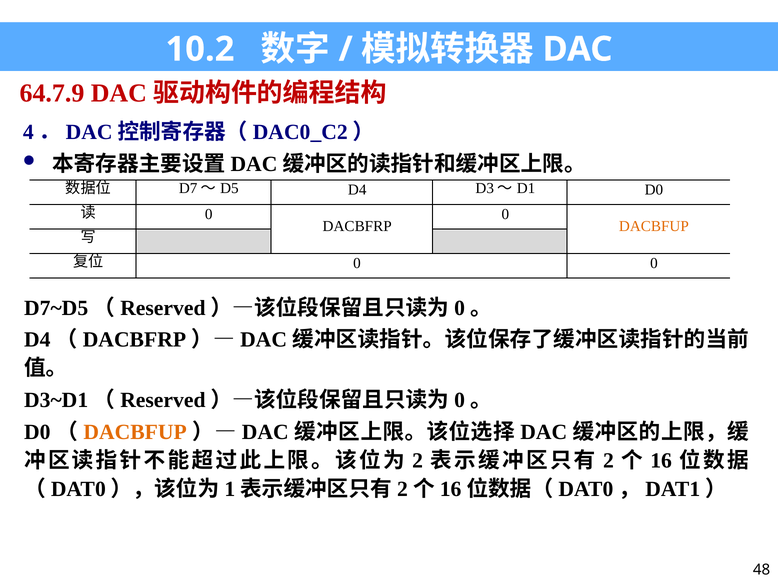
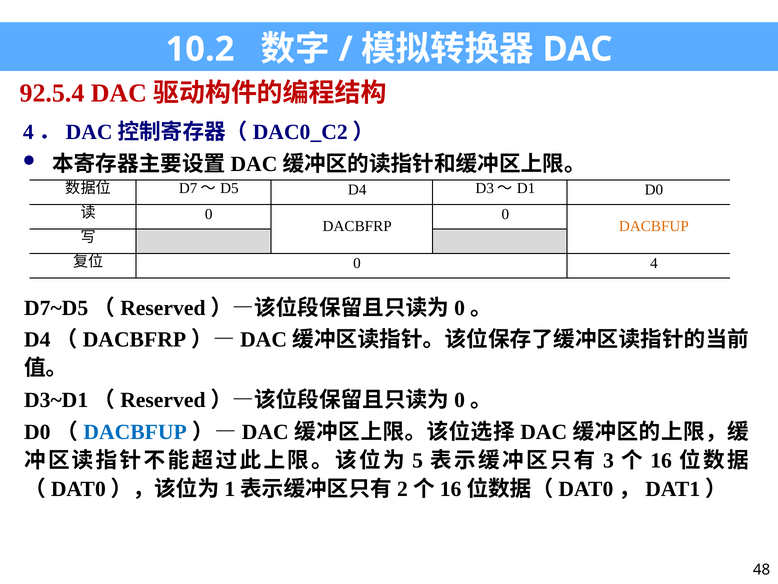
64.7.9: 64.7.9 -> 92.5.4
0 0: 0 -> 4
DACBFUP at (135, 432) colour: orange -> blue
2 at (418, 460): 2 -> 5
2 at (608, 460): 2 -> 3
